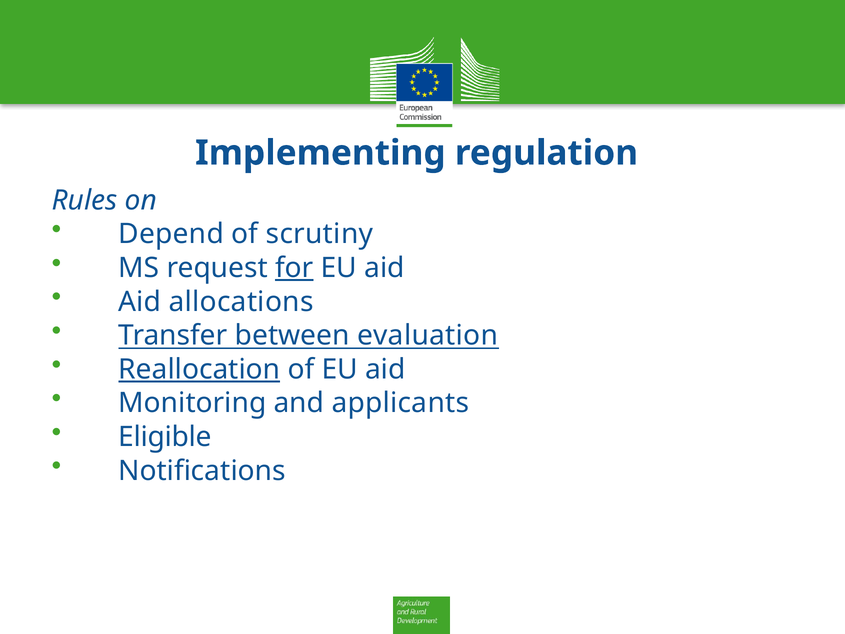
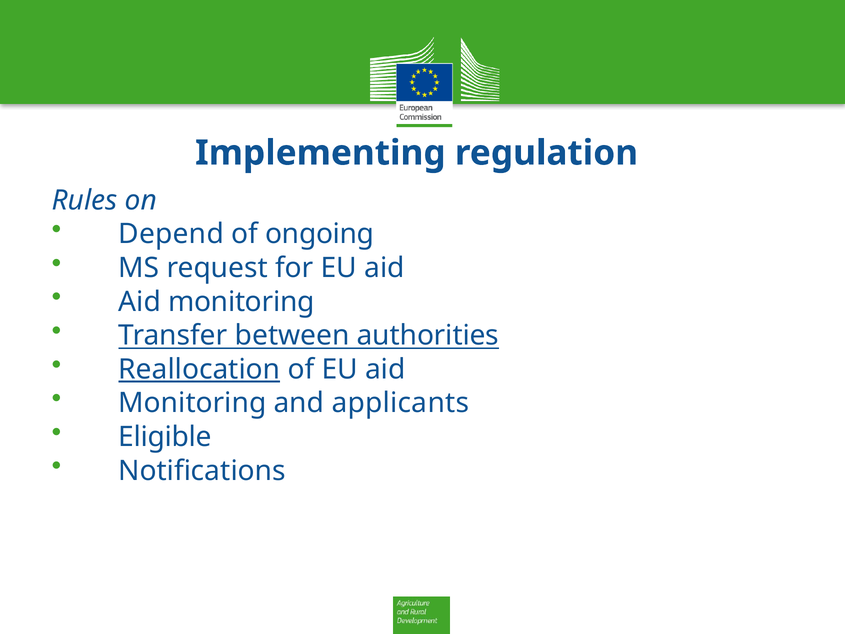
scrutiny: scrutiny -> ongoing
for underline: present -> none
Aid allocations: allocations -> monitoring
evaluation: evaluation -> authorities
